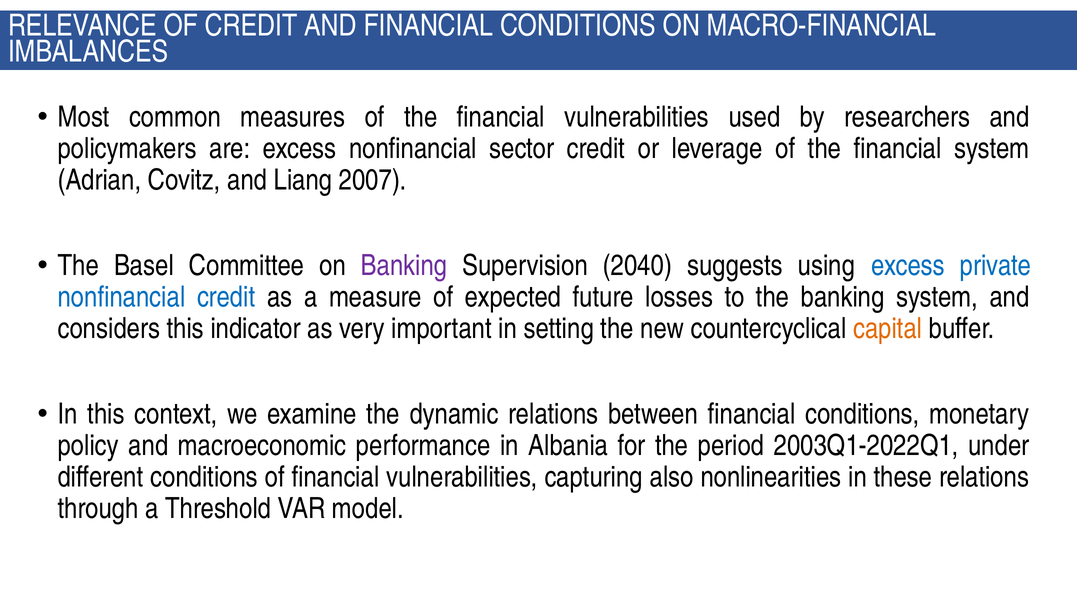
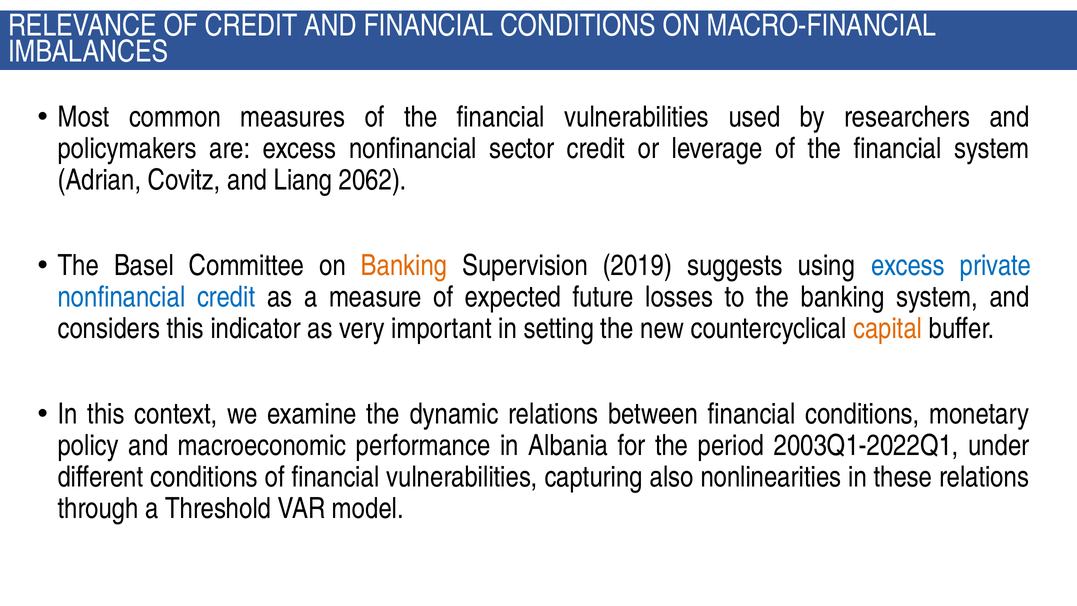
2007: 2007 -> 2062
Banking at (404, 266) colour: purple -> orange
2040: 2040 -> 2019
